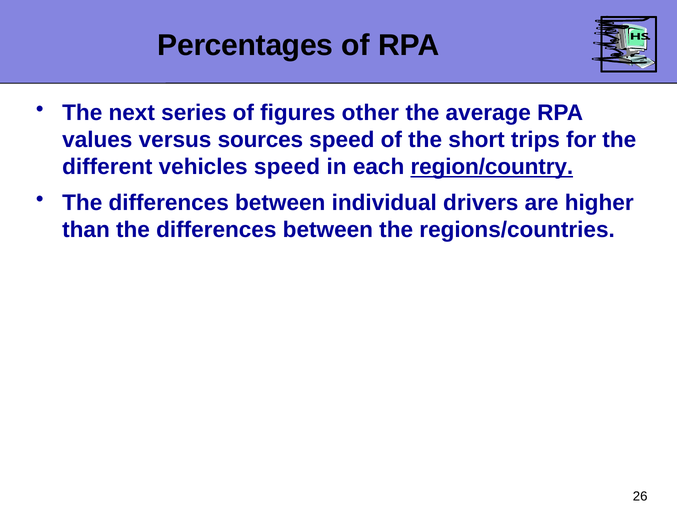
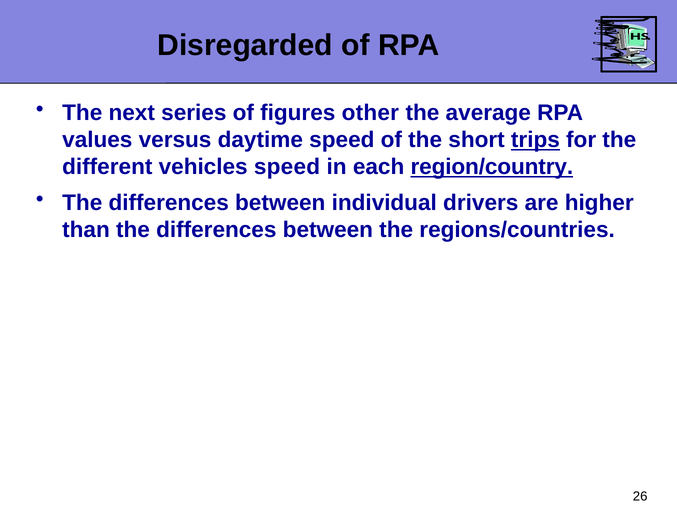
Percentages: Percentages -> Disregarded
sources: sources -> daytime
trips underline: none -> present
